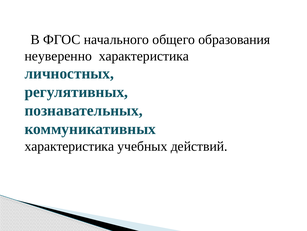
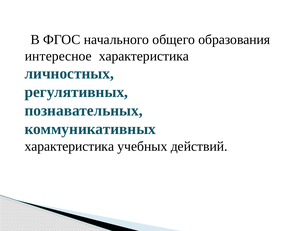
неуверенно: неуверенно -> интересное
